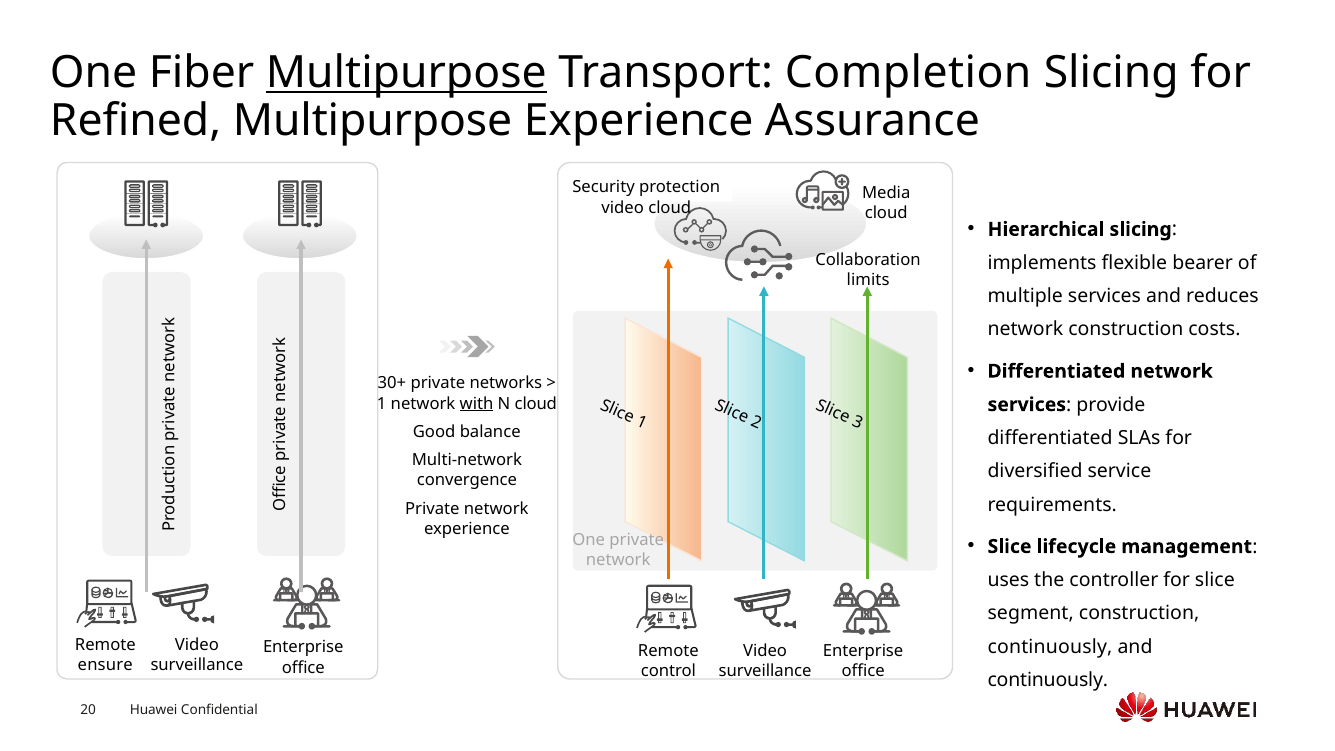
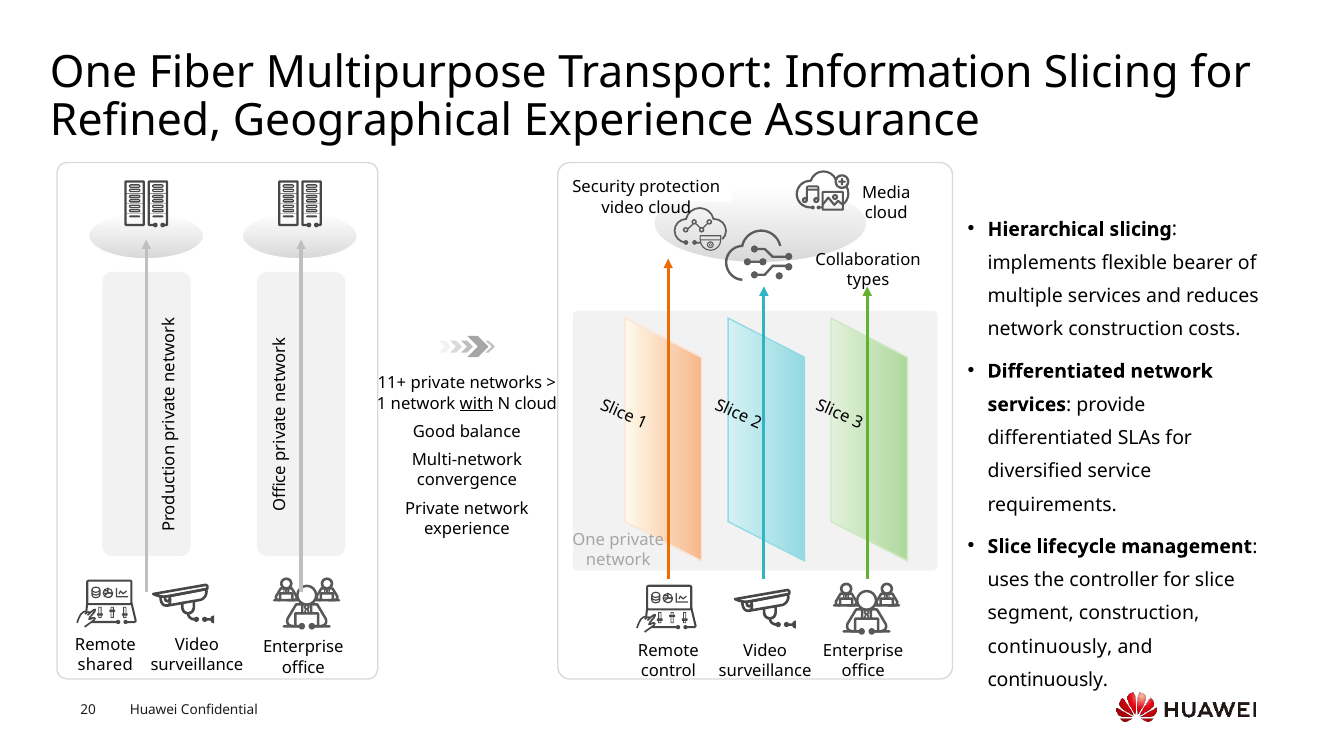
Multipurpose at (406, 73) underline: present -> none
Completion: Completion -> Information
Refined Multipurpose: Multipurpose -> Geographical
limits: limits -> types
30+: 30+ -> 11+
ensure: ensure -> shared
